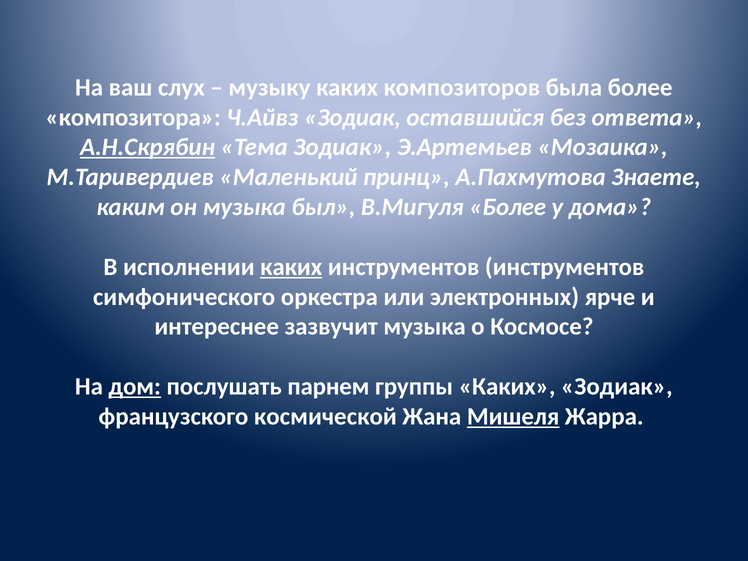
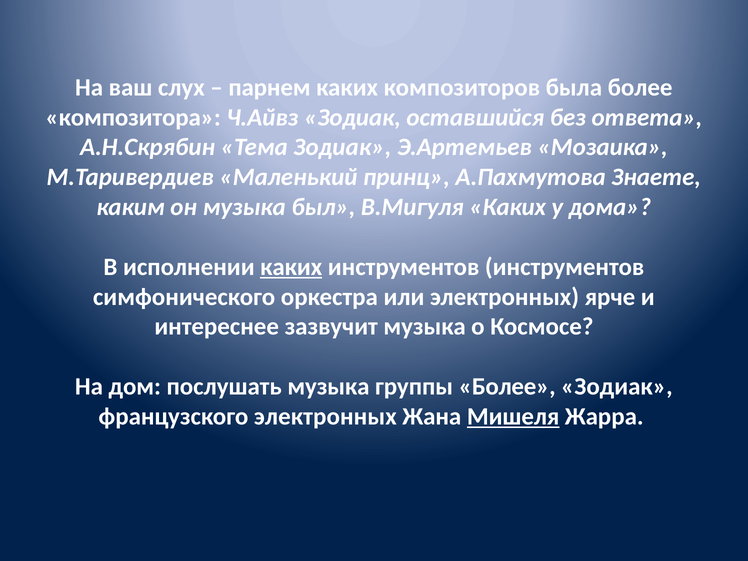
музыку: музыку -> парнем
А.Н.Скрябин underline: present -> none
В.Мигуля Более: Более -> Каких
дом underline: present -> none
послушать парнем: парнем -> музыка
группы Каких: Каких -> Более
французского космической: космической -> электронных
